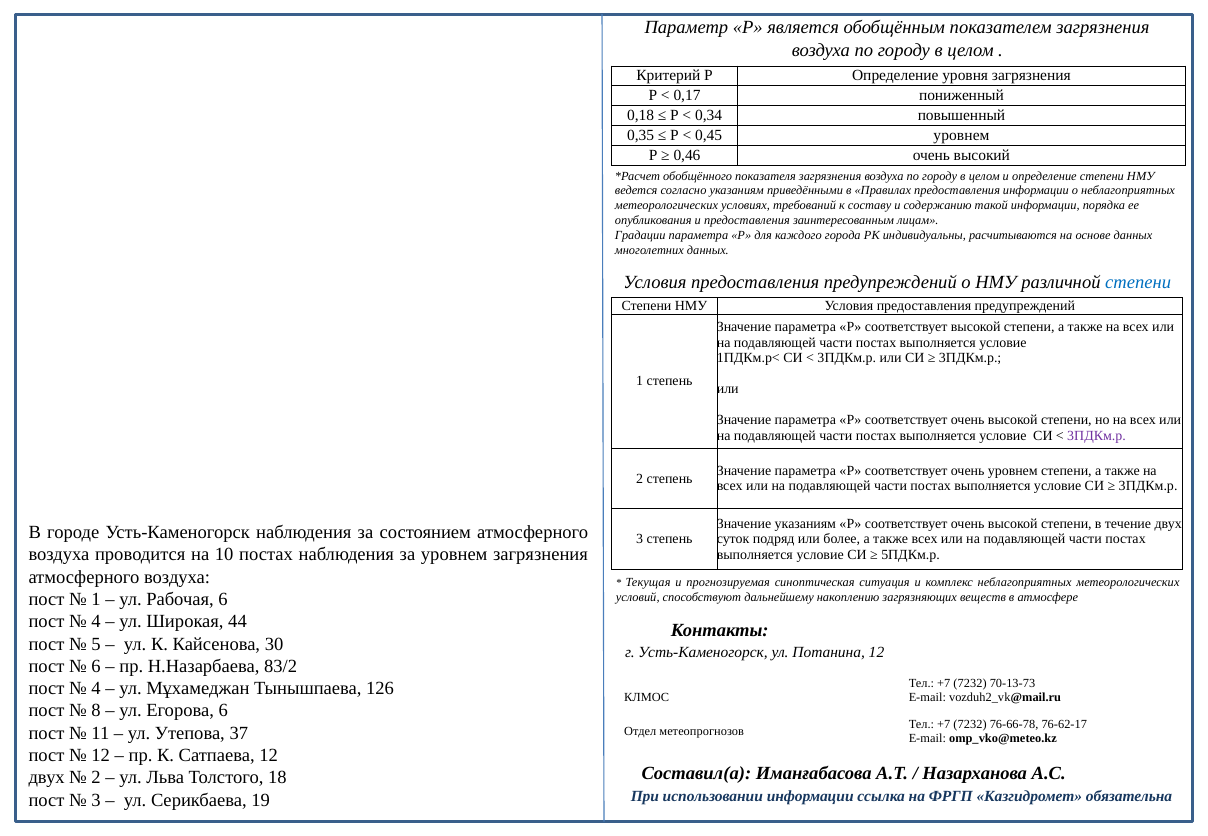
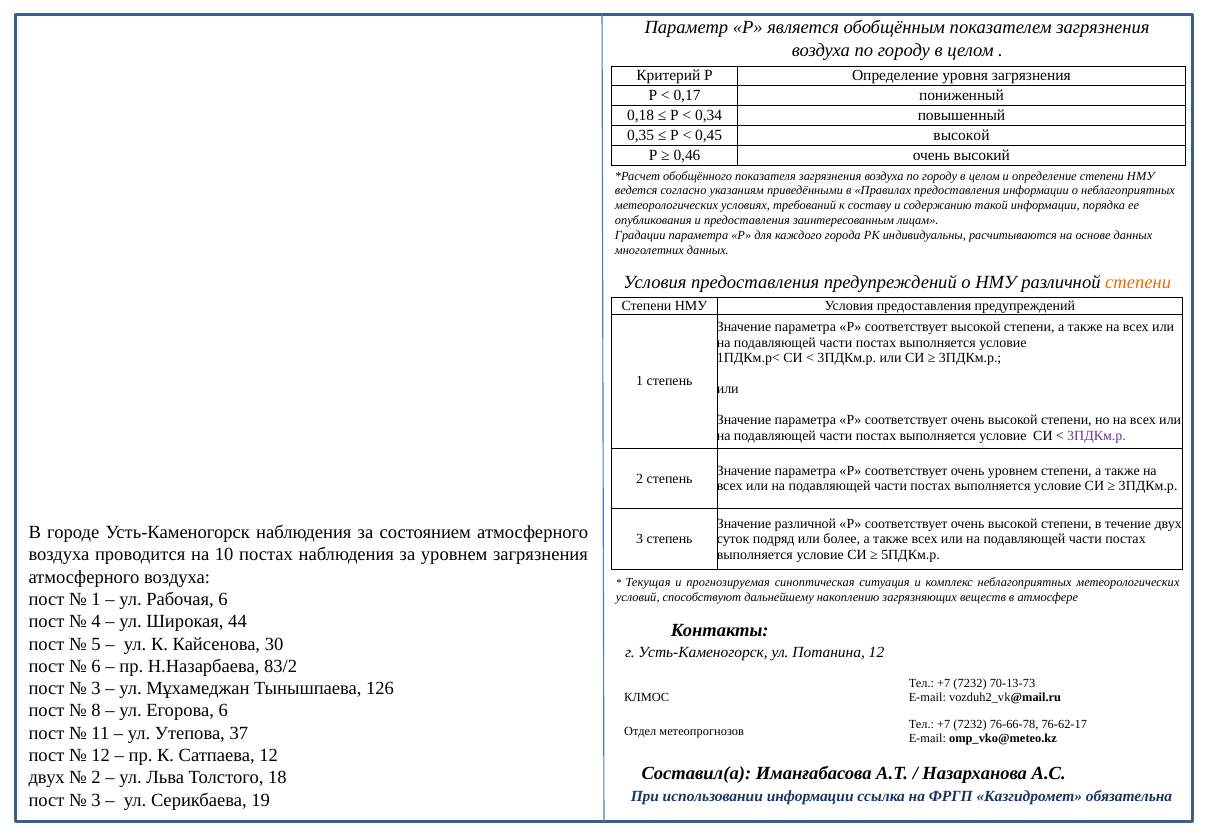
0,45 уровнем: уровнем -> высокой
степени at (1138, 282) colour: blue -> orange
Значение указаниям: указаниям -> различной
4 at (96, 689): 4 -> 3
